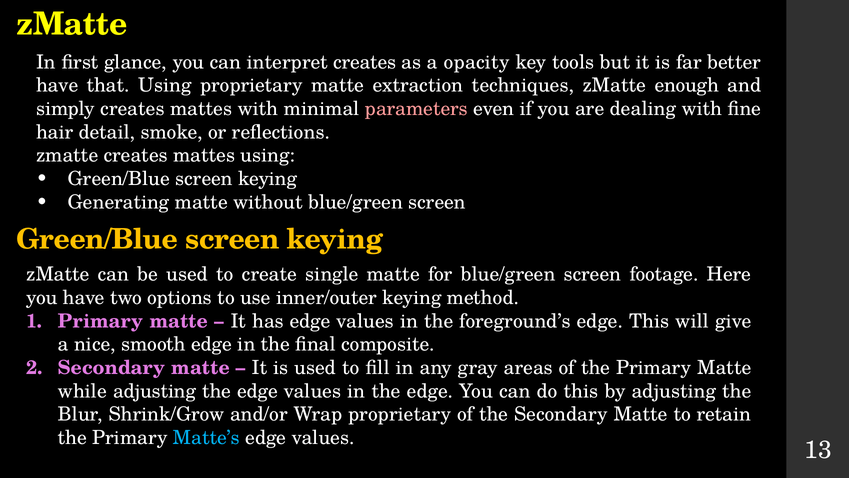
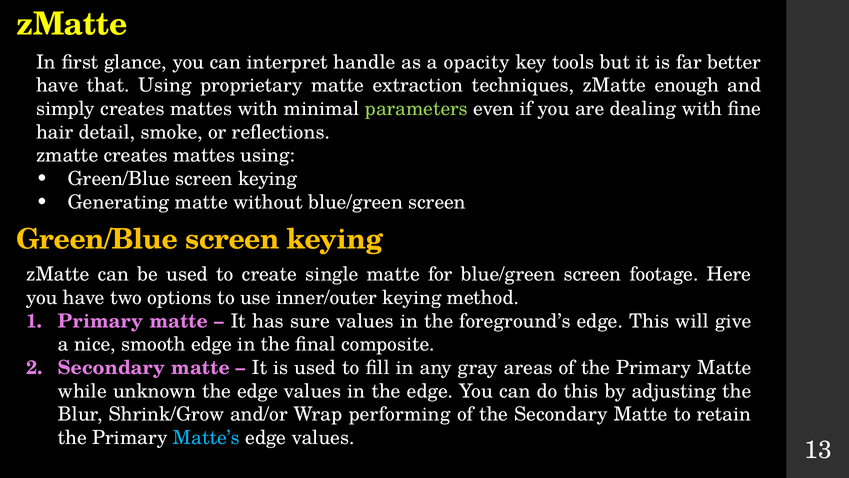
interpret creates: creates -> handle
parameters colour: pink -> light green
has edge: edge -> sure
while adjusting: adjusting -> unknown
Wrap proprietary: proprietary -> performing
